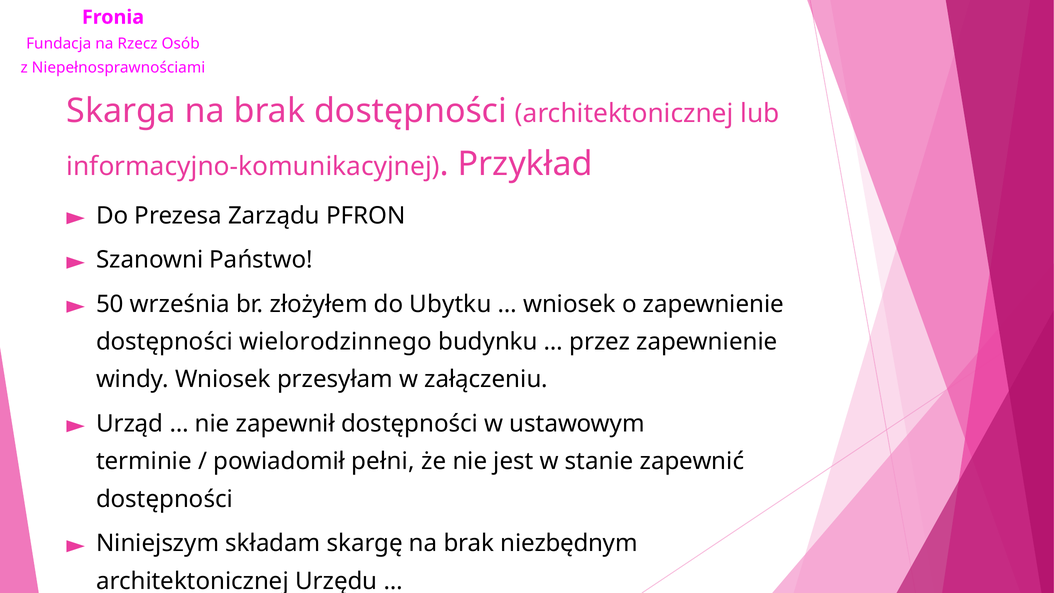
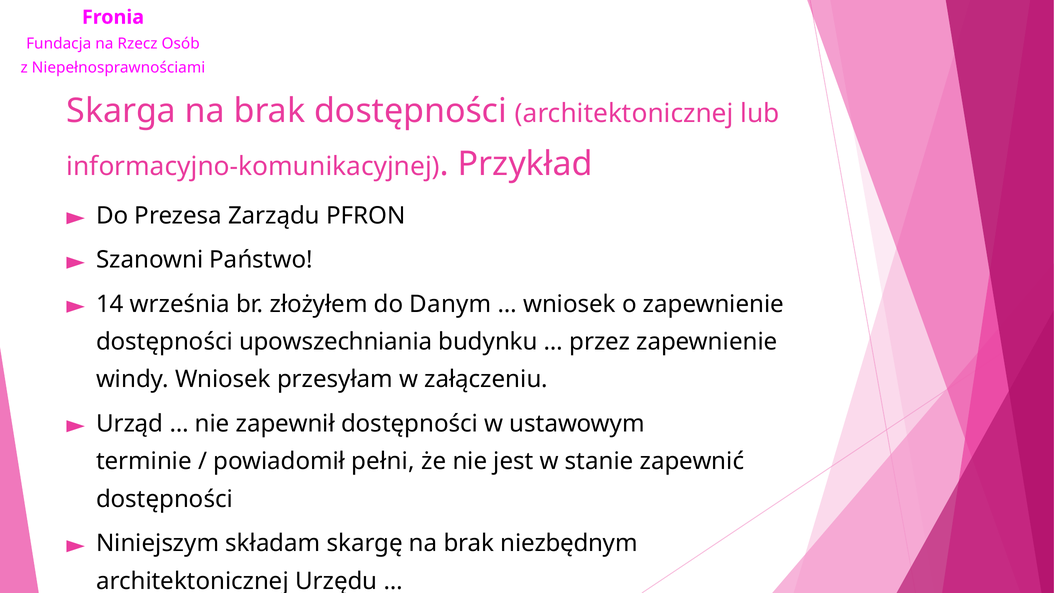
50: 50 -> 14
Ubytku: Ubytku -> Danym
wielorodzinnego: wielorodzinnego -> upowszechniania
